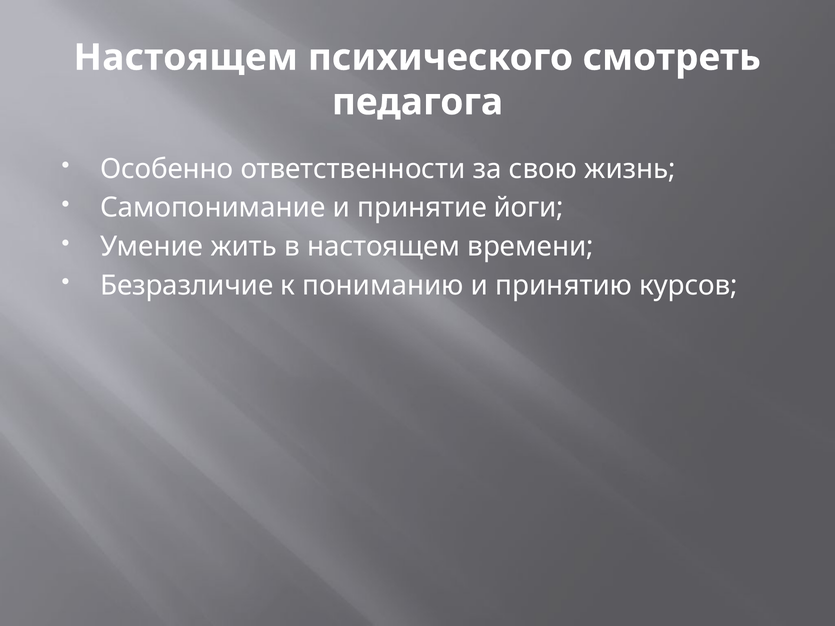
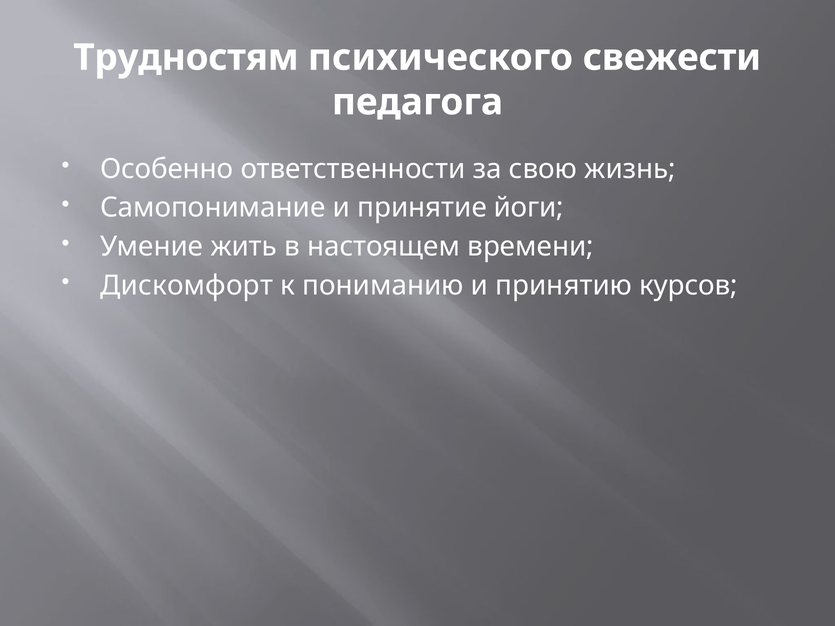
Настоящем at (186, 58): Настоящем -> Трудностям
смотреть: смотреть -> свежести
Безразличие: Безразличие -> Дискомфорт
